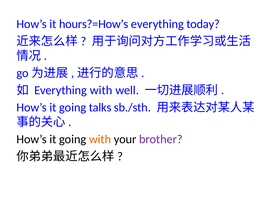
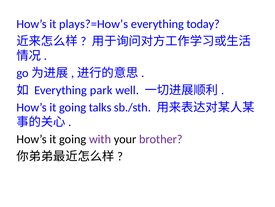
hours?=How’s: hours?=How’s -> plays?=How’s
Everything with: with -> park
with at (100, 139) colour: orange -> purple
